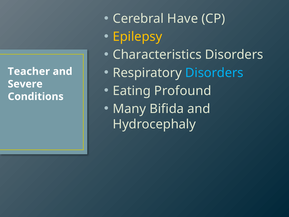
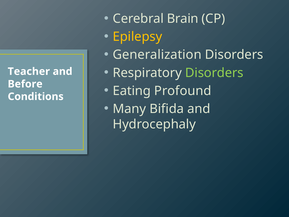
Have: Have -> Brain
Characteristics: Characteristics -> Generalization
Disorders at (214, 73) colour: light blue -> light green
Severe: Severe -> Before
